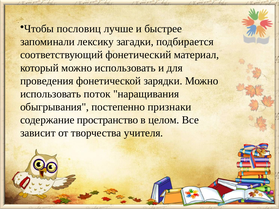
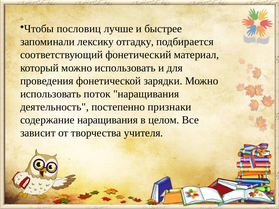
загадки: загадки -> отгадку
обыгрывания: обыгрывания -> деятельность
содержание пространство: пространство -> наращивания
